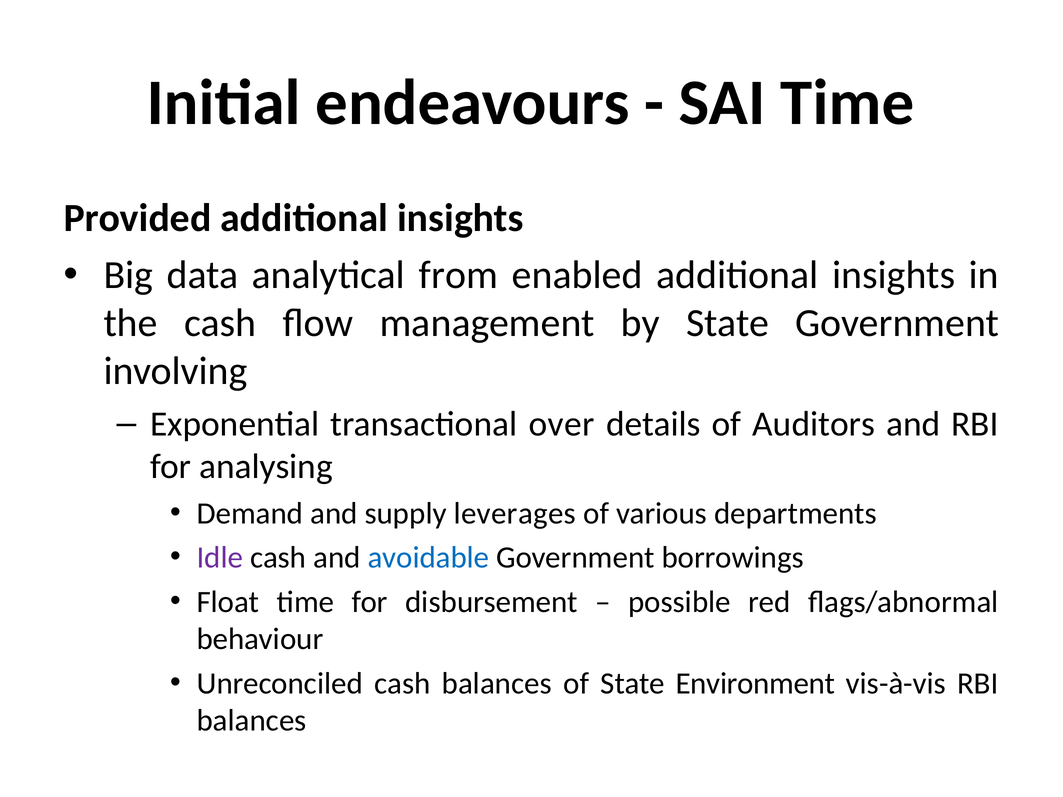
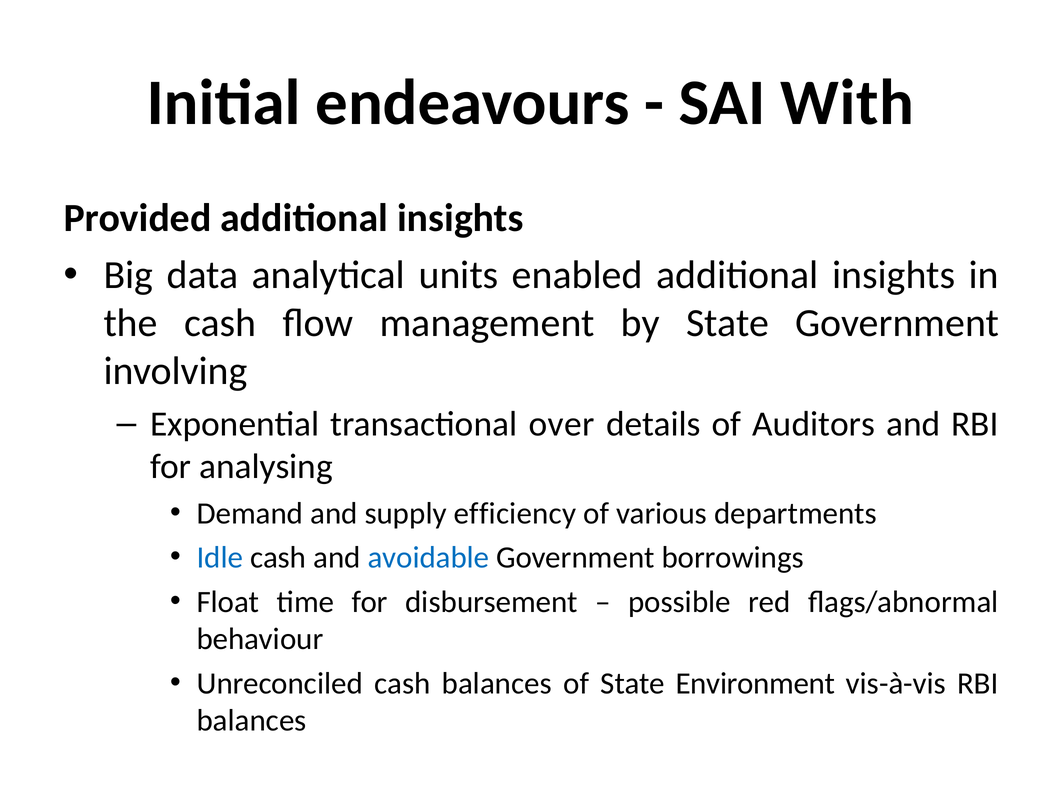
SAI Time: Time -> With
from: from -> units
leverages: leverages -> efficiency
Idle colour: purple -> blue
